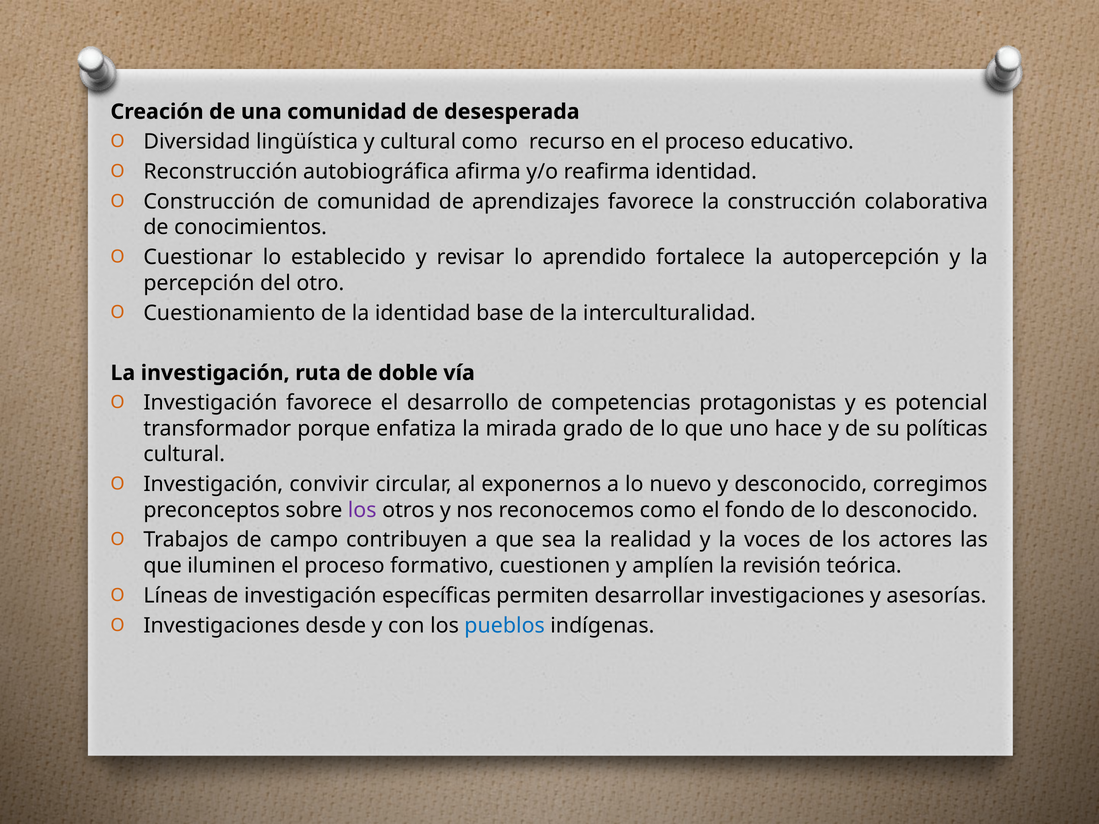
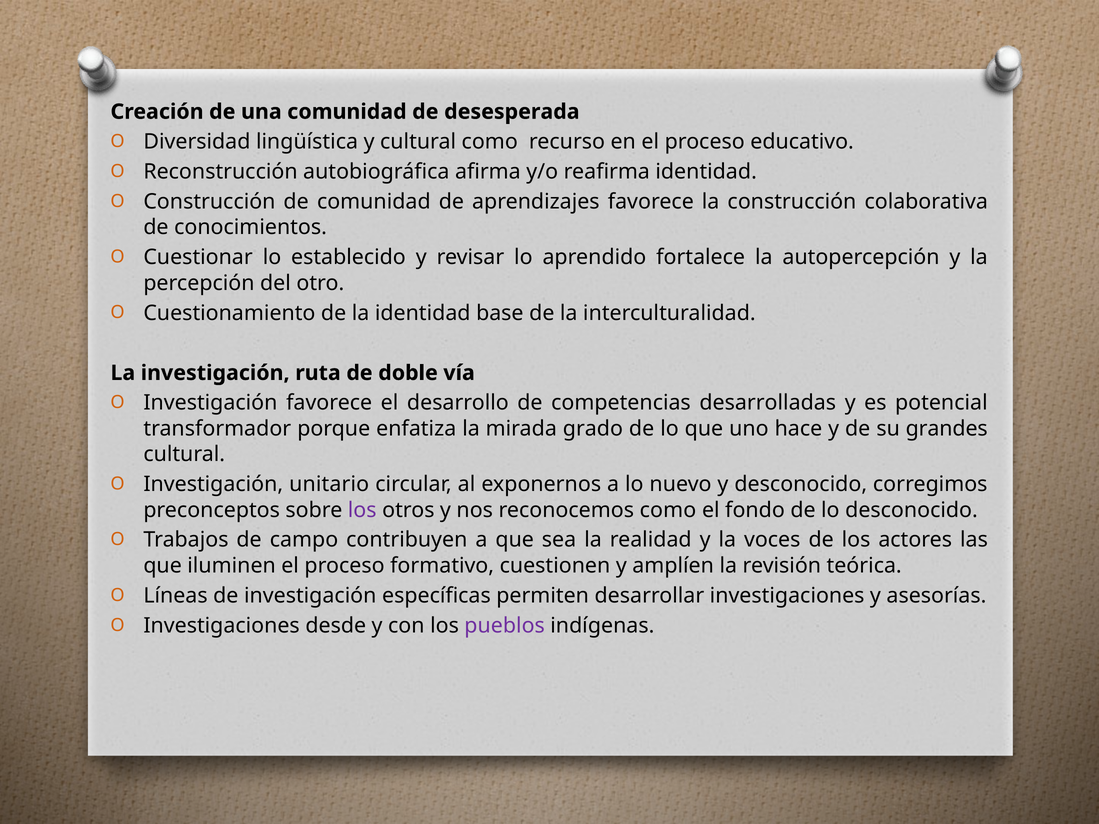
protagonistas: protagonistas -> desarrolladas
políticas: políticas -> grandes
convivir: convivir -> unitario
pueblos colour: blue -> purple
